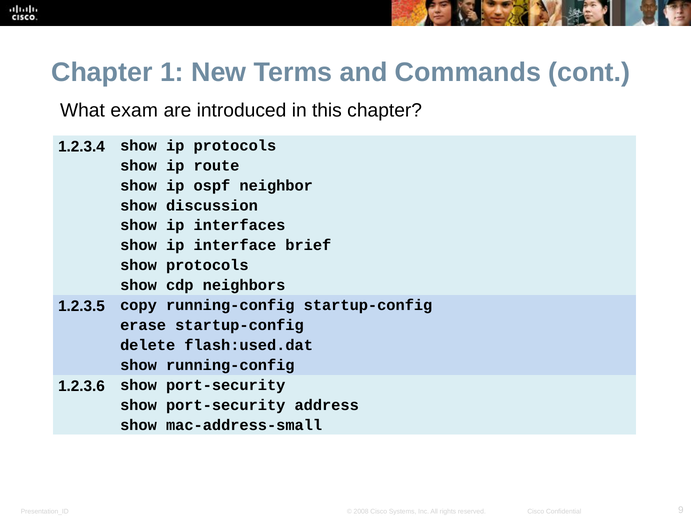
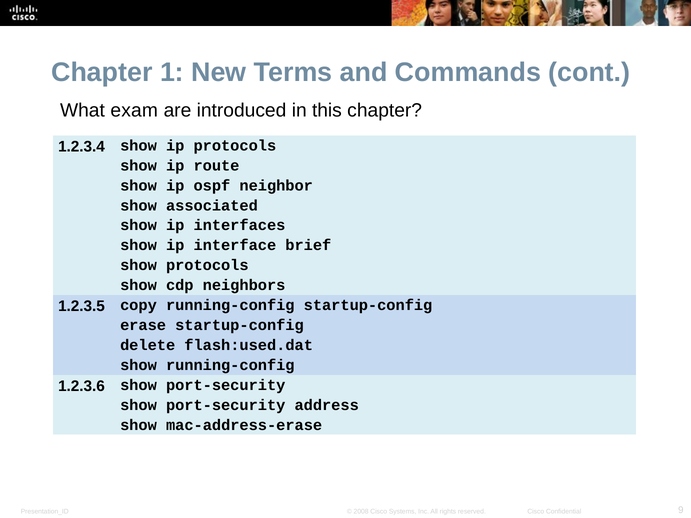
discussion: discussion -> associated
mac-address-small: mac-address-small -> mac-address-erase
